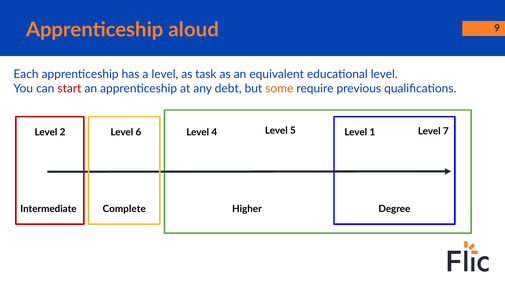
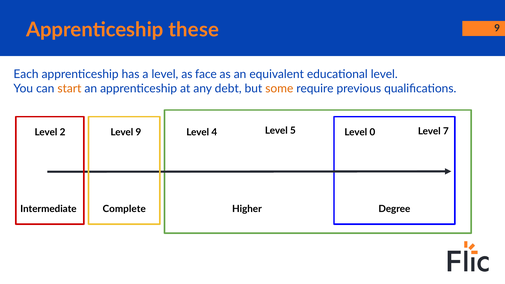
aloud: aloud -> these
task: task -> face
start colour: red -> orange
Level 6: 6 -> 9
1: 1 -> 0
